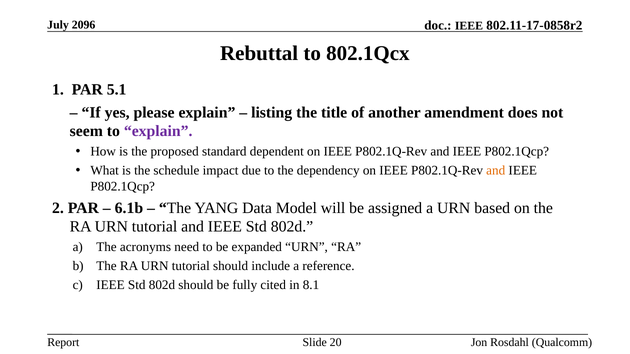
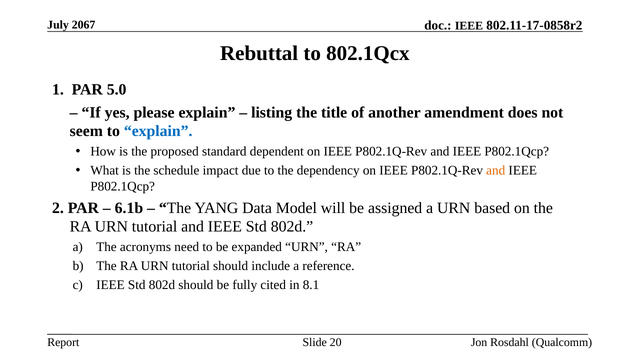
2096: 2096 -> 2067
5.1: 5.1 -> 5.0
explain at (158, 131) colour: purple -> blue
